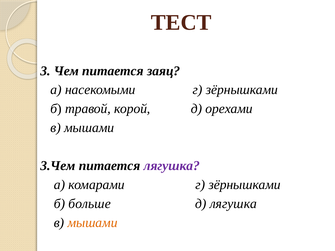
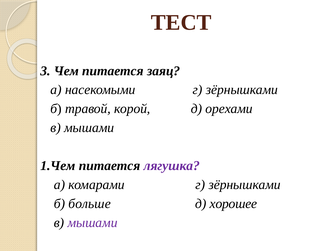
3.Чем: 3.Чем -> 1.Чем
д лягушка: лягушка -> хорошее
мышами at (93, 223) colour: orange -> purple
